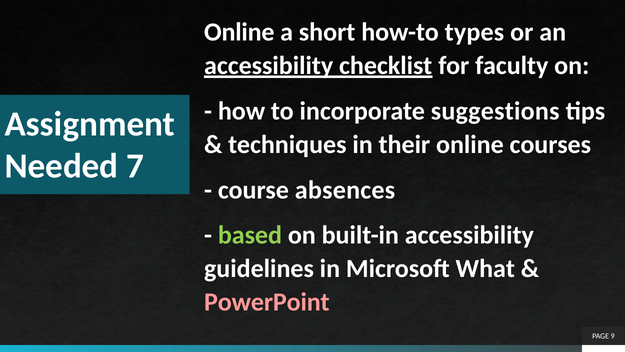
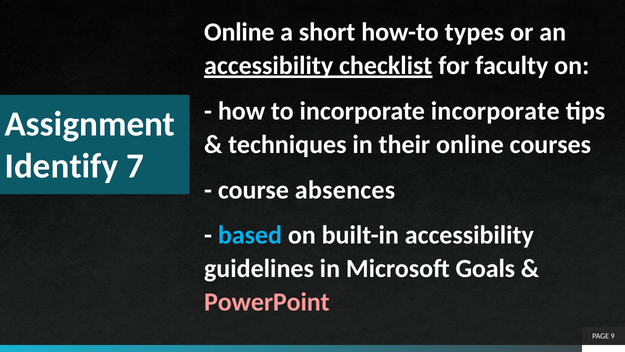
incorporate suggestions: suggestions -> incorporate
Needed: Needed -> Identify
based colour: light green -> light blue
What: What -> Goals
